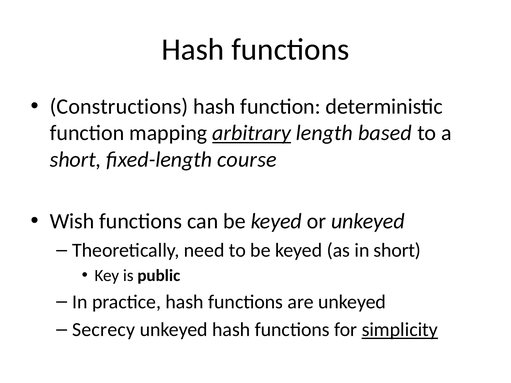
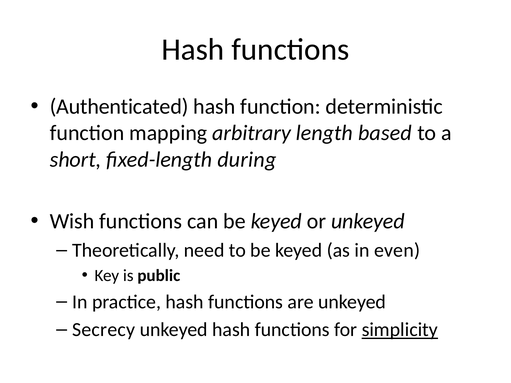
Constructions: Constructions -> Authenticated
arbitrary underline: present -> none
course: course -> during
in short: short -> even
